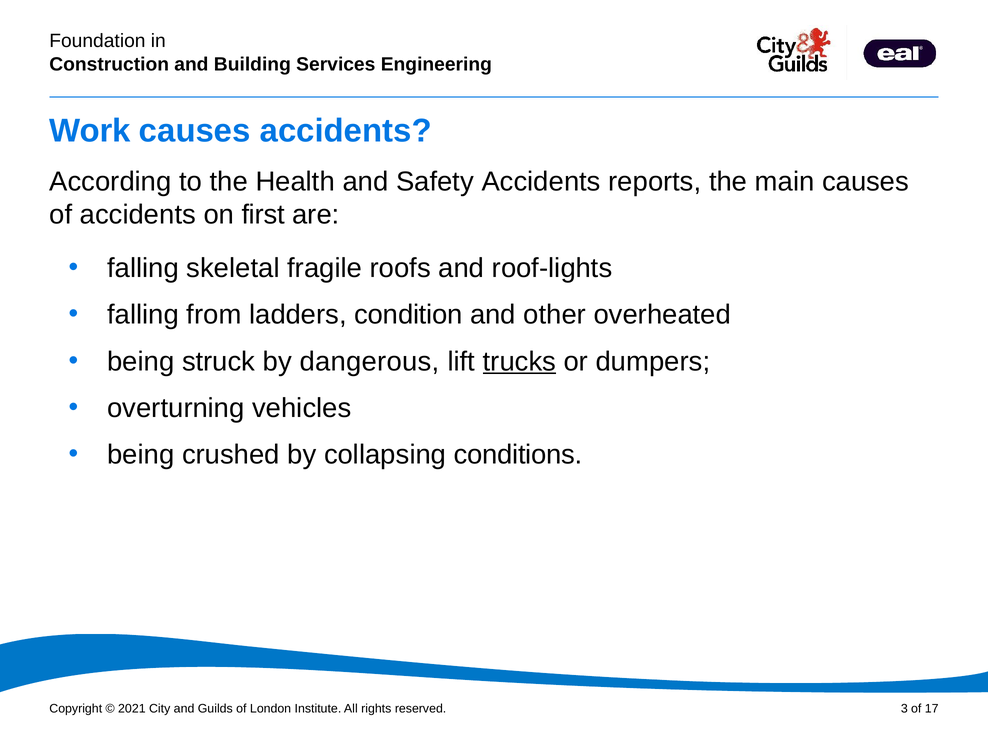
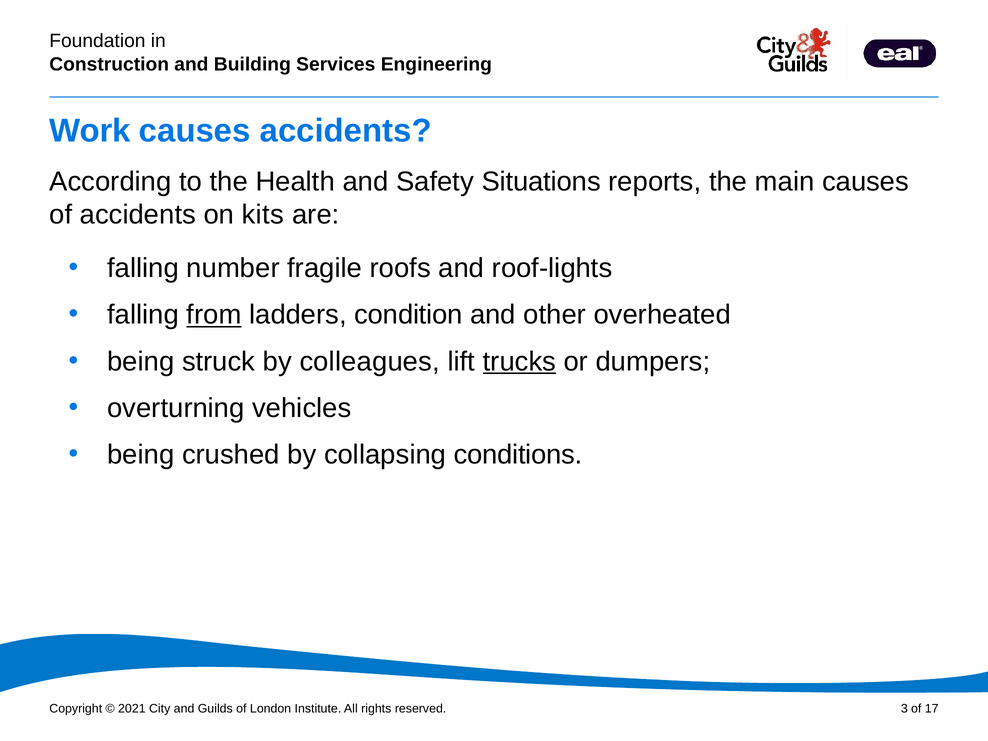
Safety Accidents: Accidents -> Situations
first: first -> kits
skeletal: skeletal -> number
from underline: none -> present
dangerous: dangerous -> colleagues
